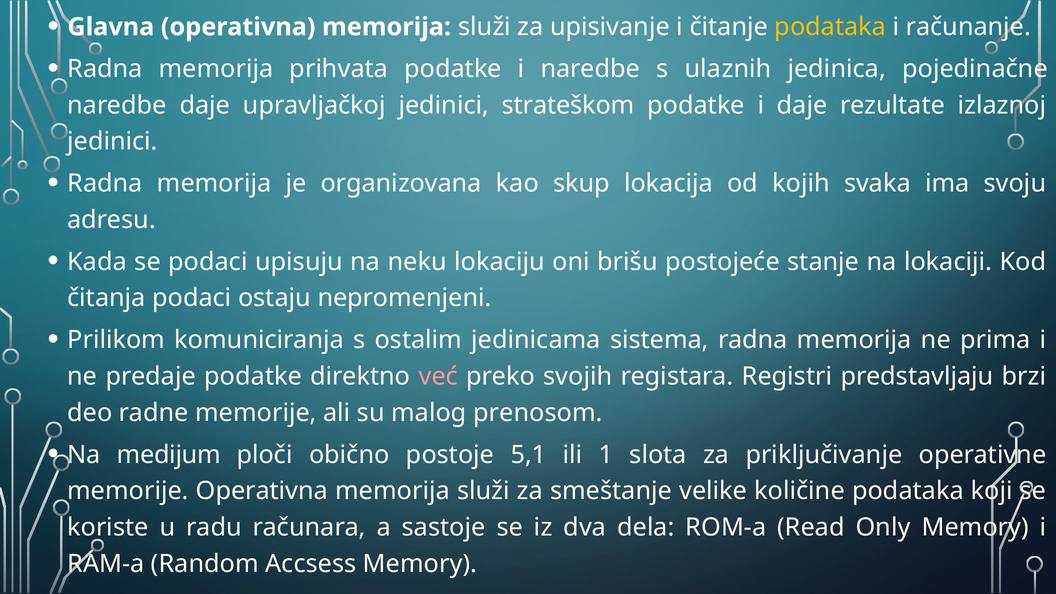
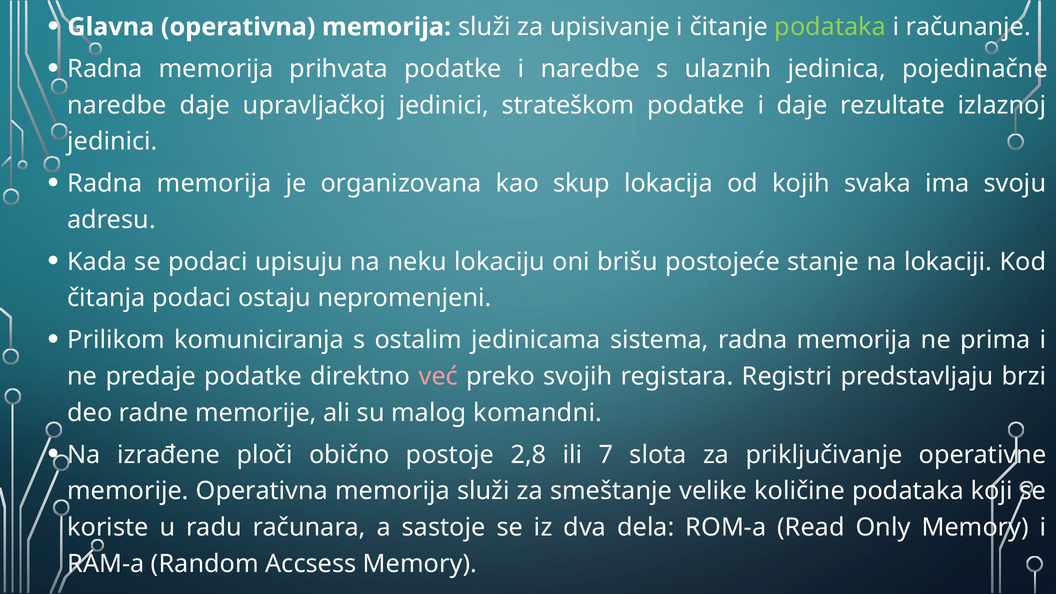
podataka at (830, 27) colour: yellow -> light green
prenosom: prenosom -> komandni
medijum: medijum -> izrađene
5,1: 5,1 -> 2,8
1: 1 -> 7
